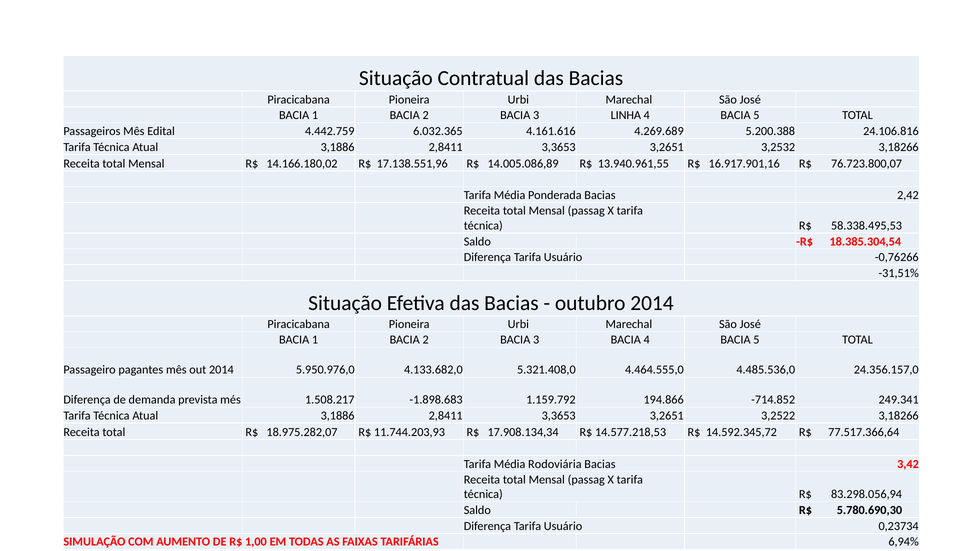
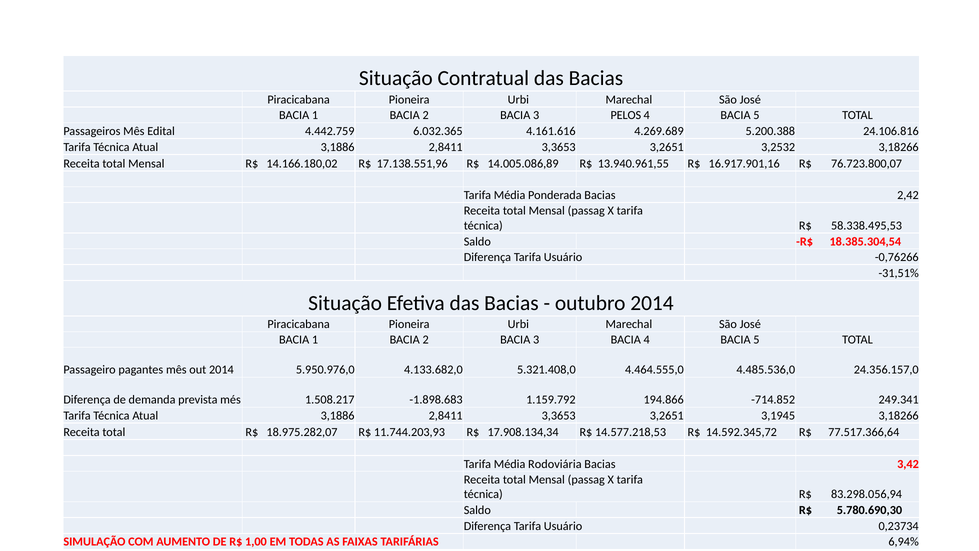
LINHA: LINHA -> PELOS
3,2522: 3,2522 -> 3,1945
